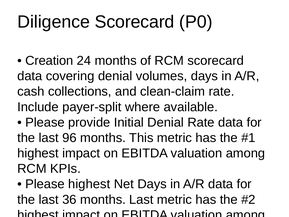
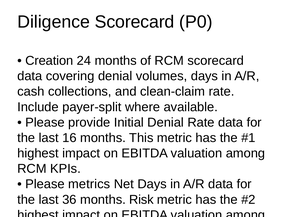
96: 96 -> 16
Please highest: highest -> metrics
months Last: Last -> Risk
